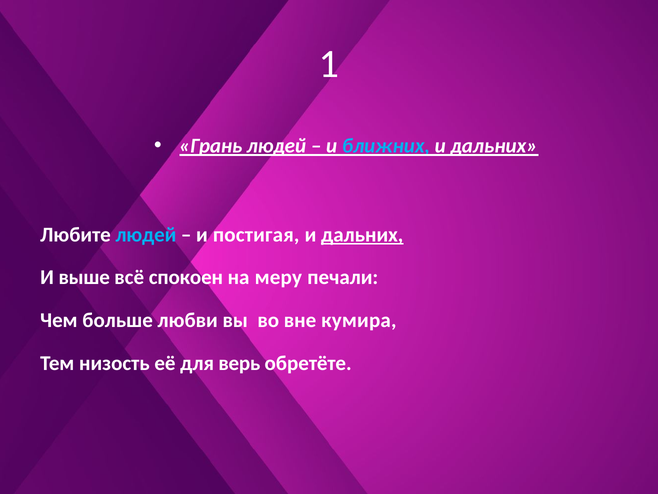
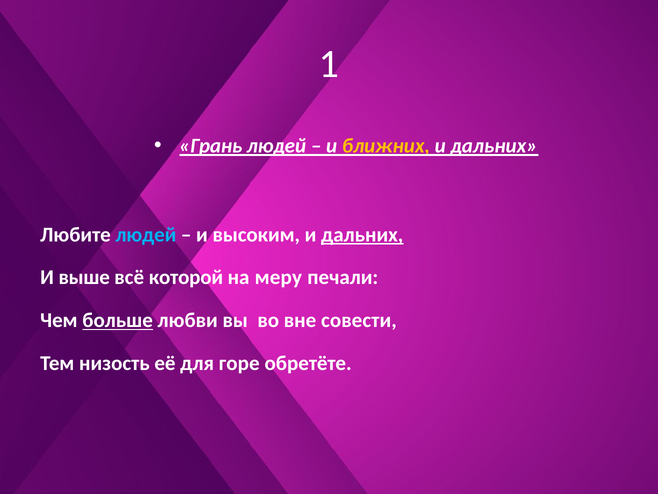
ближних colour: light blue -> yellow
постигая: постигая -> высоким
спокоен: спокоен -> которой
больше underline: none -> present
кумира: кумира -> совести
верь: верь -> горе
